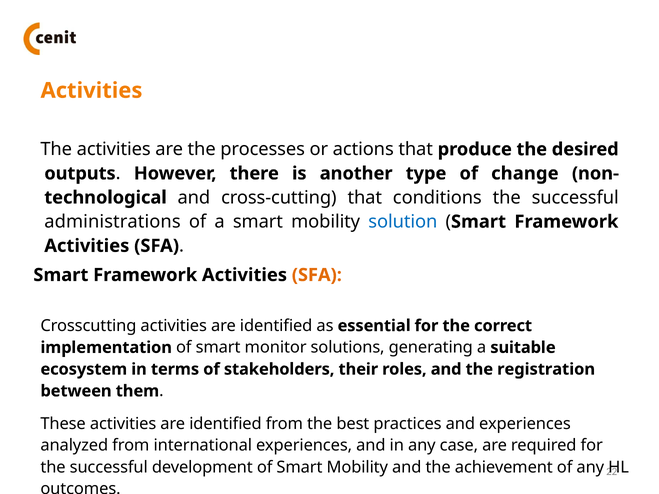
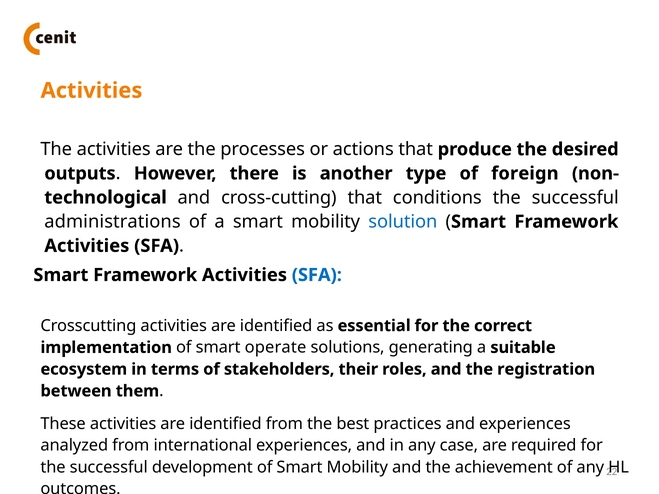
change: change -> foreign
SFA at (317, 275) colour: orange -> blue
monitor: monitor -> operate
